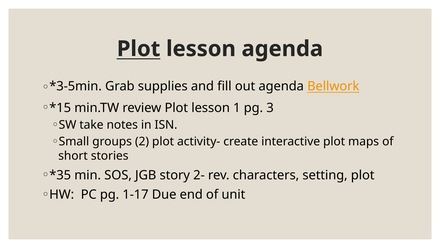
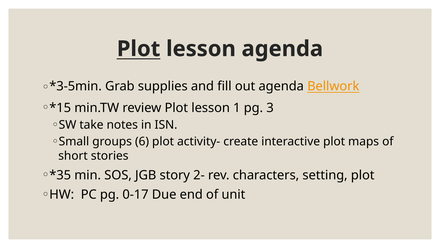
2: 2 -> 6
1-17: 1-17 -> 0-17
